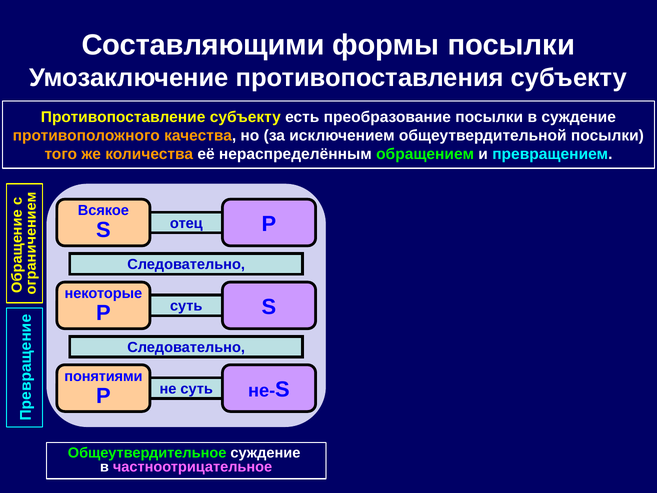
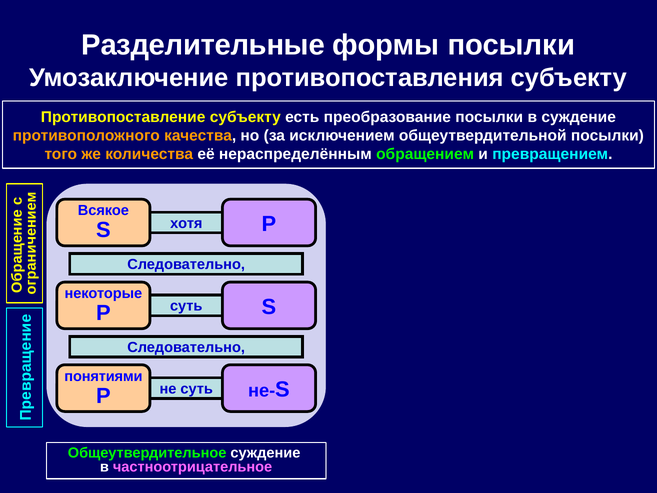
Составляющими: Составляющими -> Разделительные
отец: отец -> хотя
